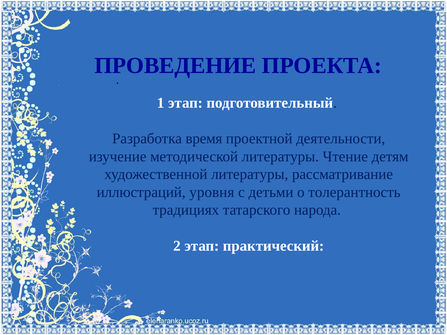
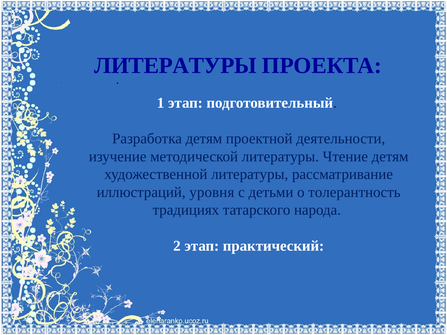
ПРОВЕДЕНИЕ at (175, 65): ПРОВЕДЕНИЕ -> ЛИТЕРАТУРЫ
Разработка время: время -> детям
